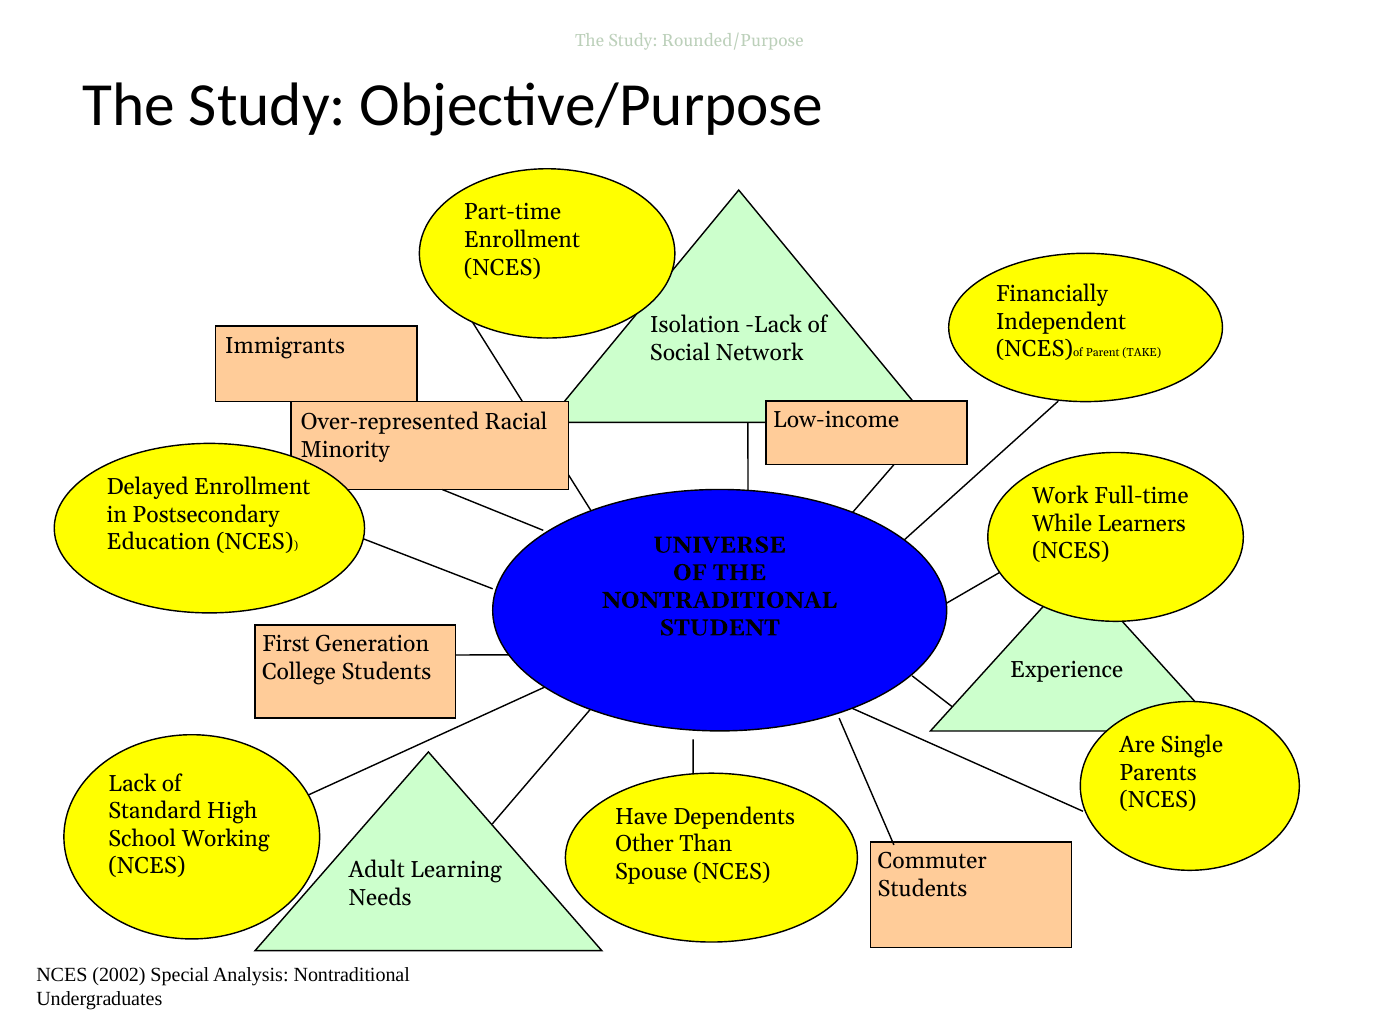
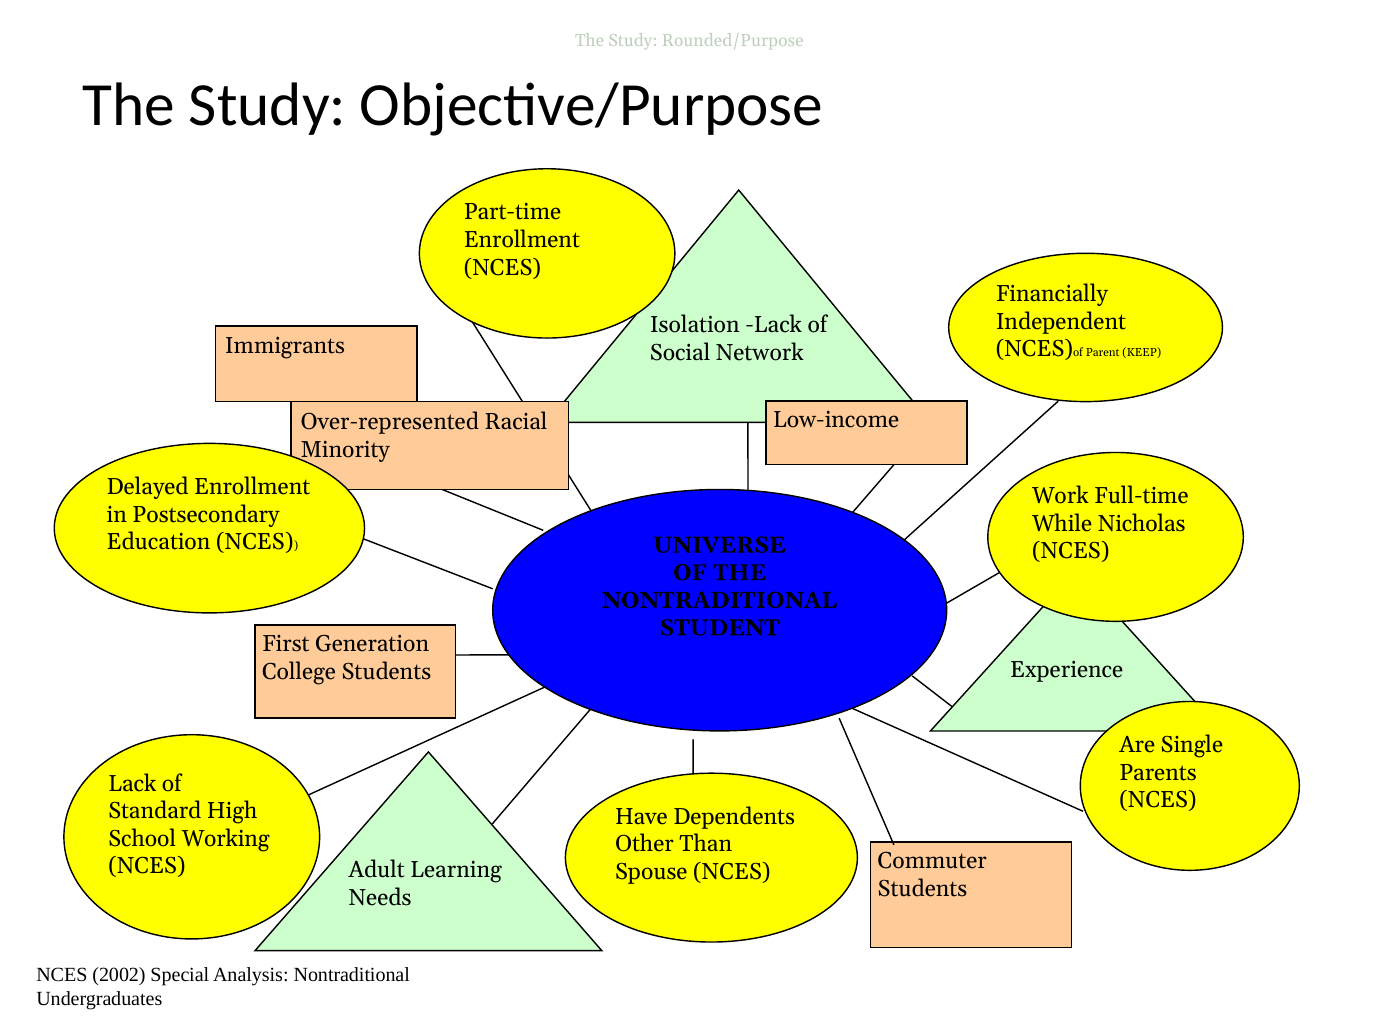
TAKE: TAKE -> KEEP
Learners: Learners -> Nicholas
